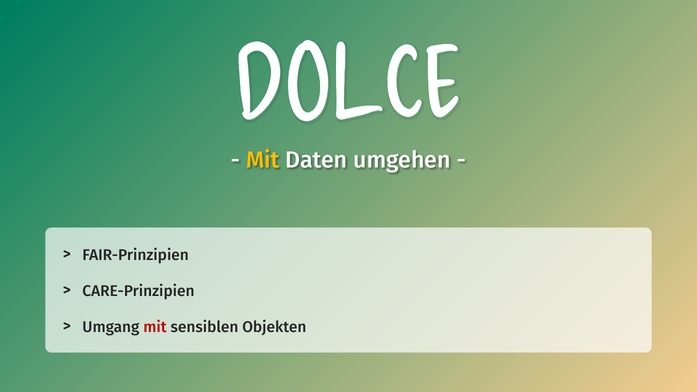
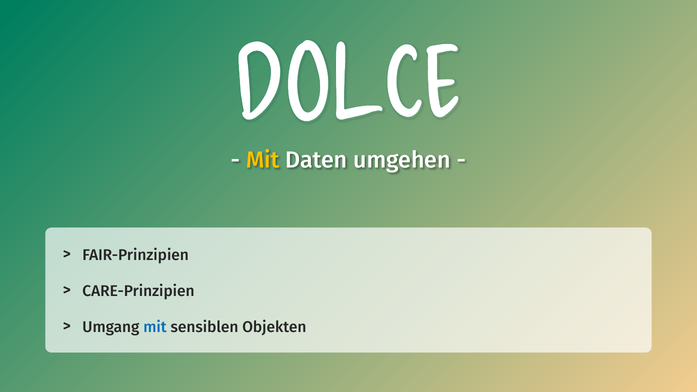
mit at (155, 327) colour: red -> blue
